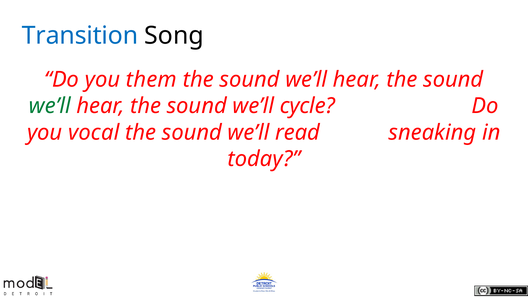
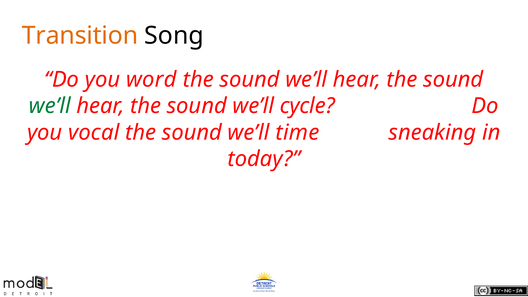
Transition colour: blue -> orange
them: them -> word
read: read -> time
